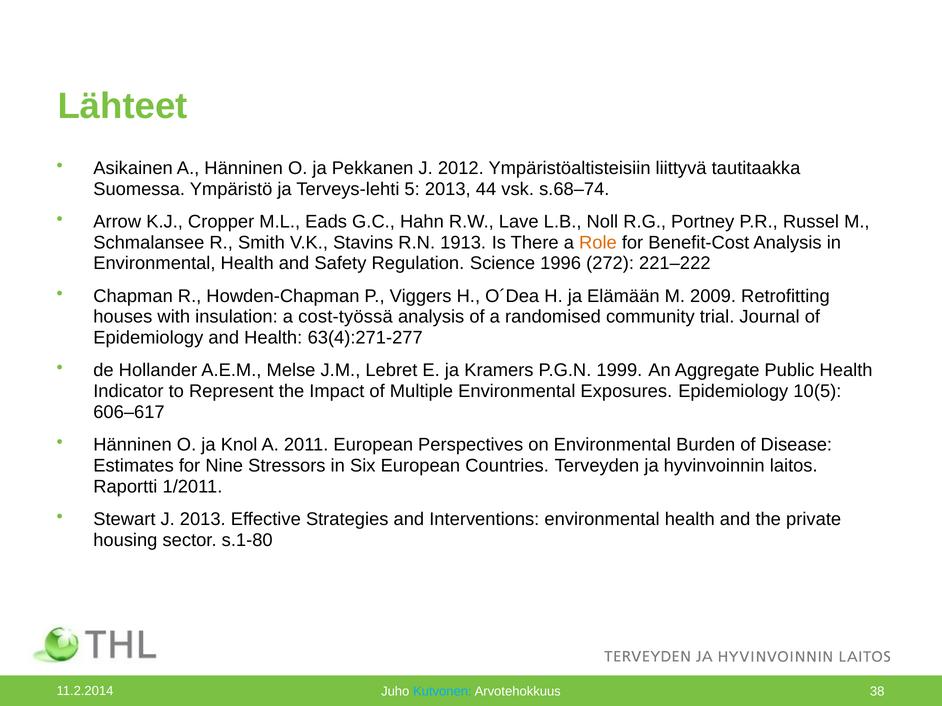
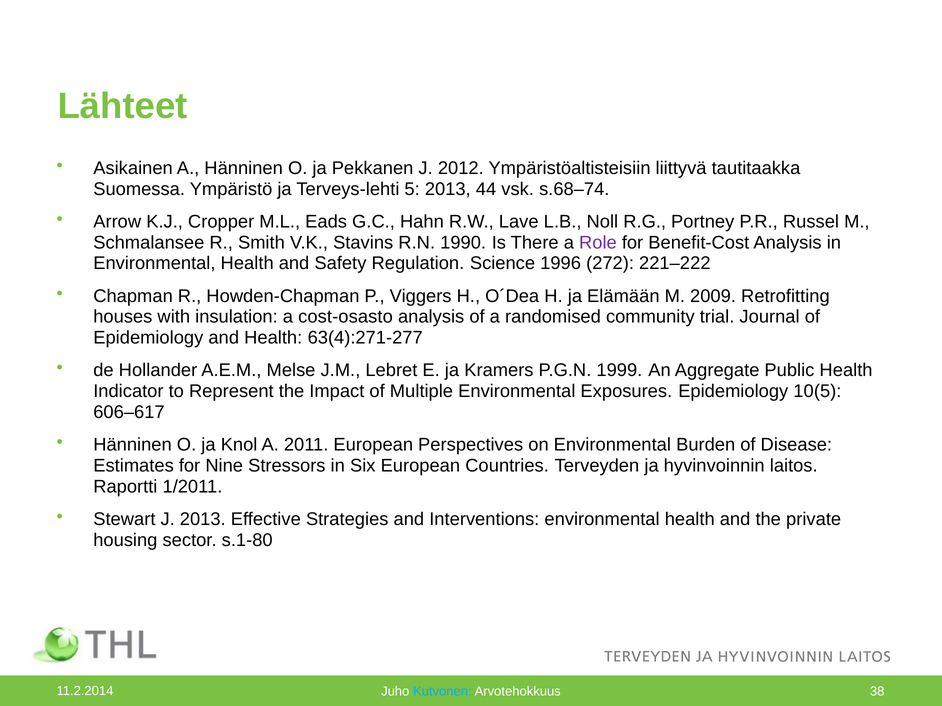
1913: 1913 -> 1990
Role colour: orange -> purple
cost-työssä: cost-työssä -> cost-osasto
